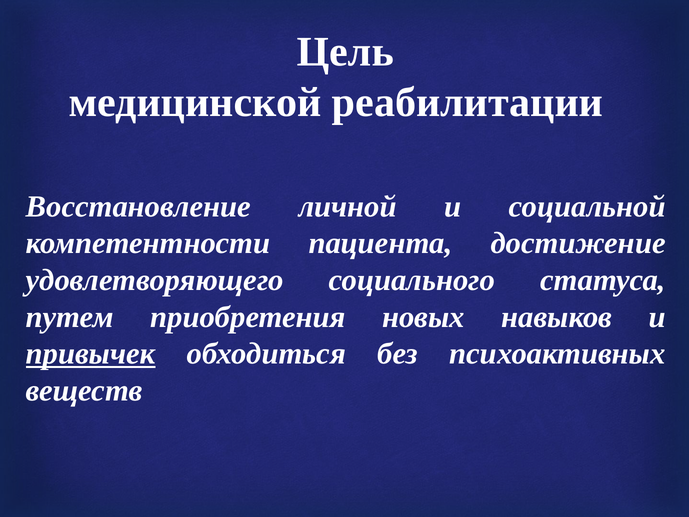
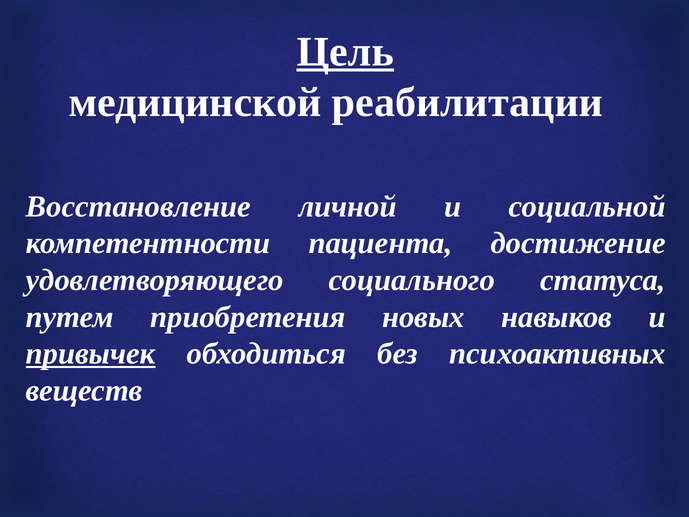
Цель underline: none -> present
